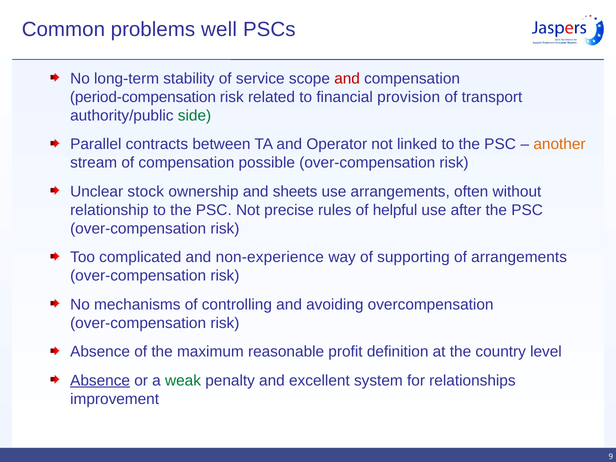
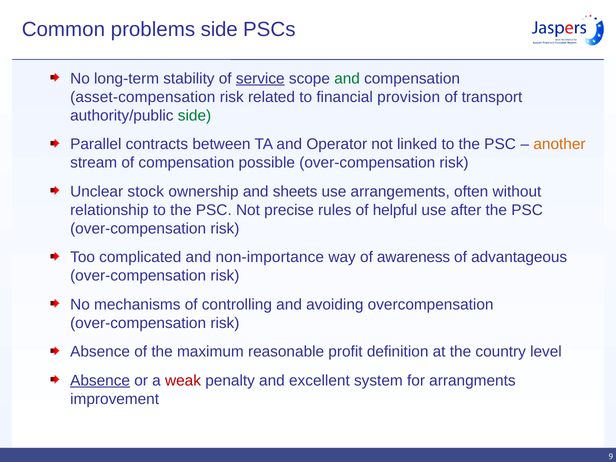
problems well: well -> side
service underline: none -> present
and at (347, 79) colour: red -> green
period-compensation: period-compensation -> asset-compensation
non-experience: non-experience -> non-importance
supporting: supporting -> awareness
of arrangements: arrangements -> advantageous
weak colour: green -> red
relationships: relationships -> arrangments
